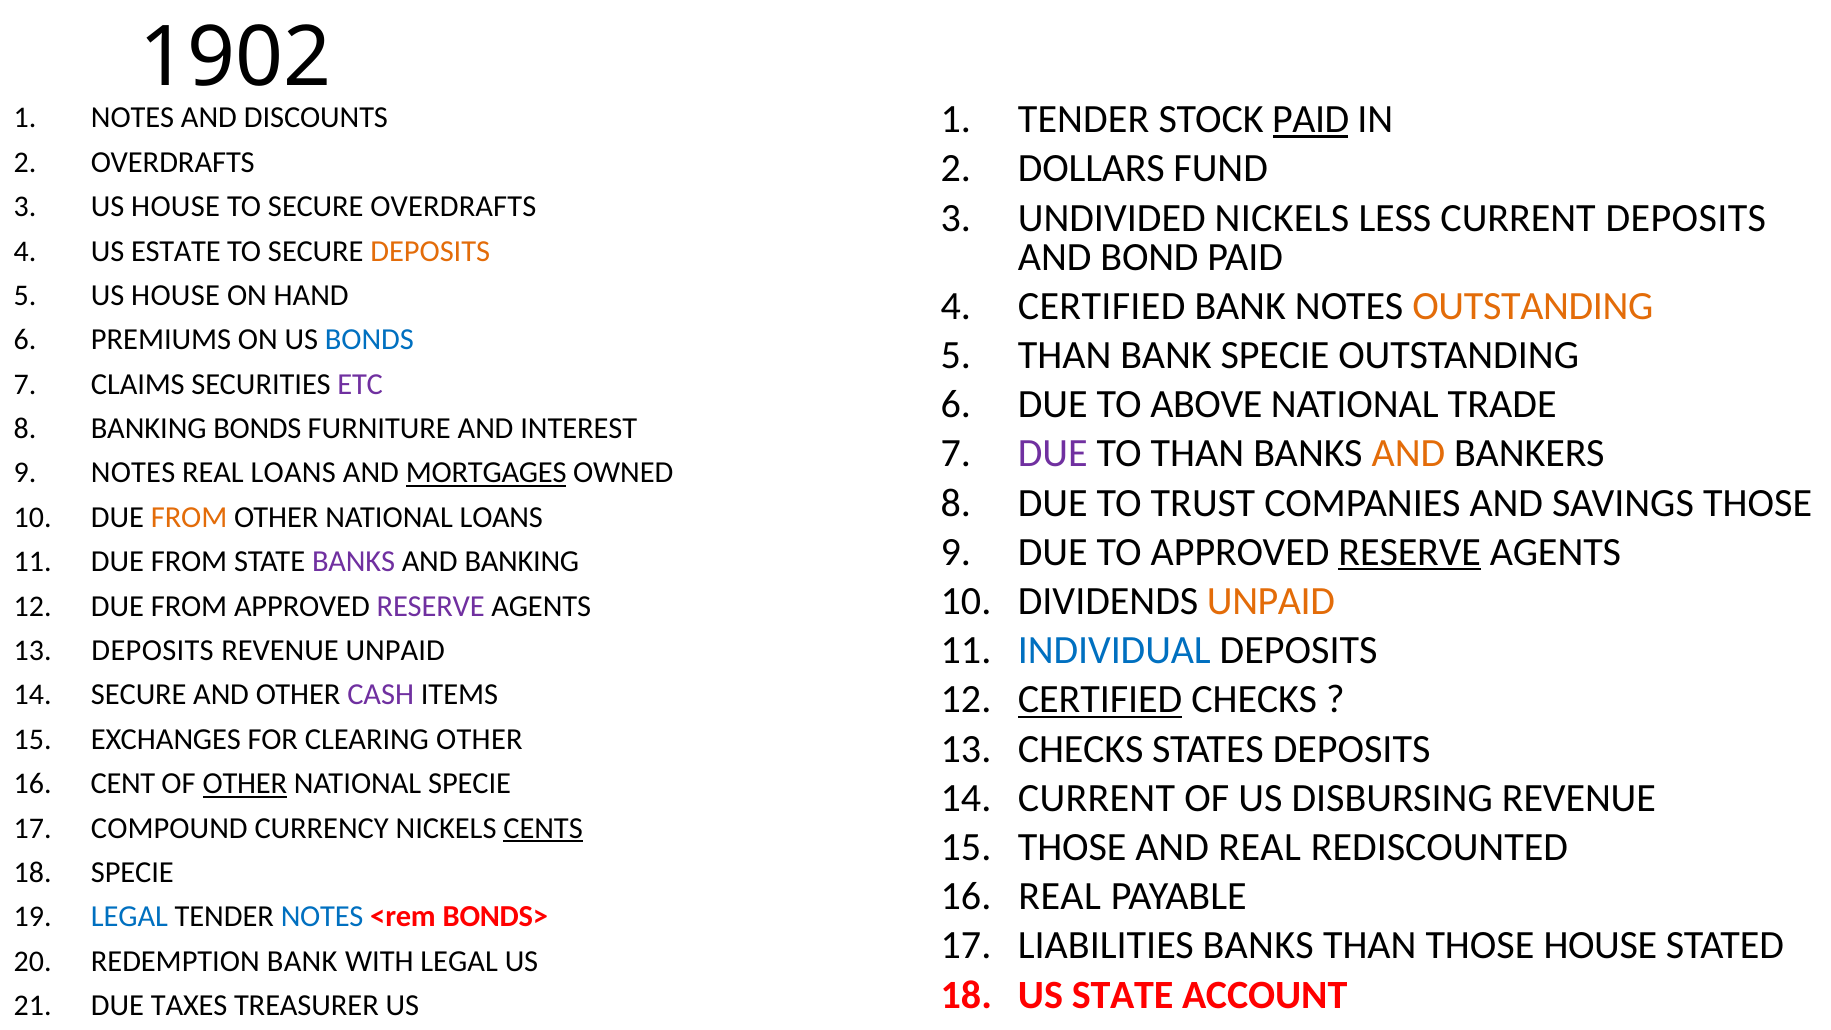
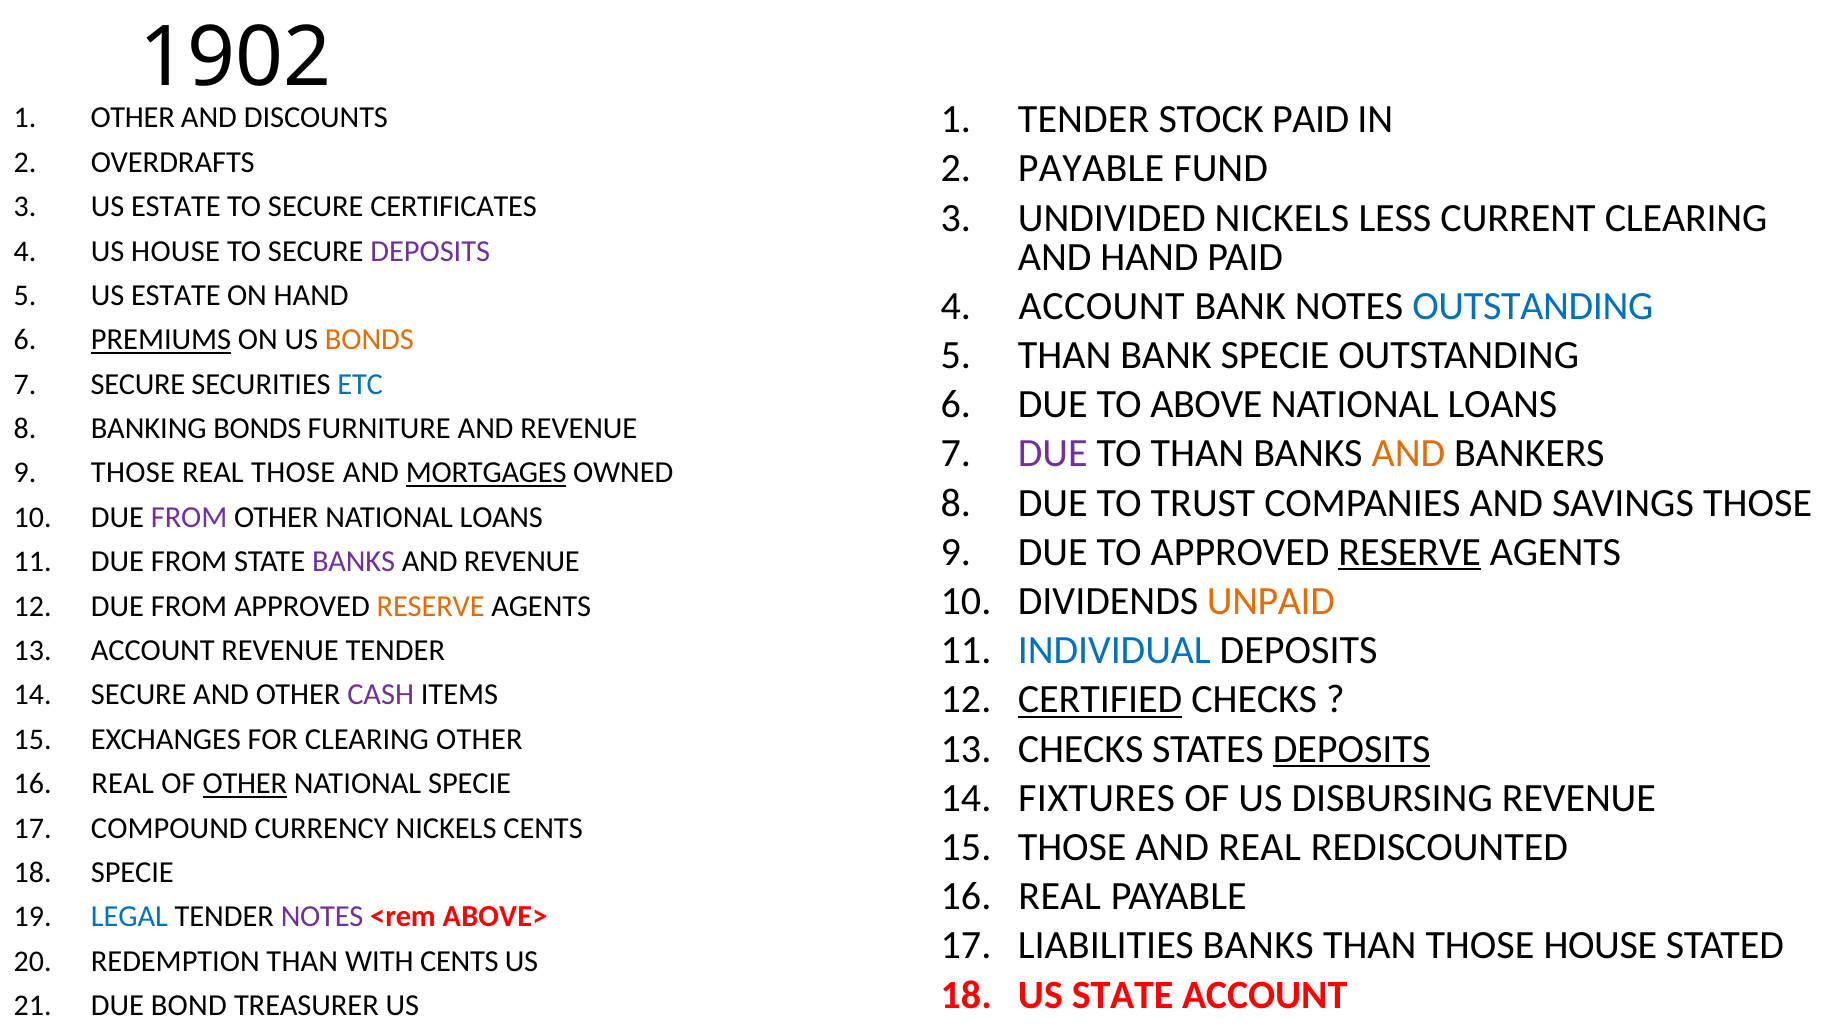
PAID at (1311, 119) underline: present -> none
NOTES at (133, 118): NOTES -> OTHER
DOLLARS at (1091, 169): DOLLARS -> PAYABLE
HOUSE at (176, 207): HOUSE -> ESTATE
SECURE OVERDRAFTS: OVERDRAFTS -> CERTIFICATES
CURRENT DEPOSITS: DEPOSITS -> CLEARING
US ESTATE: ESTATE -> HOUSE
DEPOSITS at (430, 251) colour: orange -> purple
AND BOND: BOND -> HAND
HOUSE at (176, 295): HOUSE -> ESTATE
CERTIFIED at (1102, 306): CERTIFIED -> ACCOUNT
OUTSTANDING at (1533, 306) colour: orange -> blue
PREMIUMS underline: none -> present
BONDS at (369, 340) colour: blue -> orange
CLAIMS at (138, 384): CLAIMS -> SECURE
ETC colour: purple -> blue
TRADE at (1502, 404): TRADE -> LOANS
FURNITURE AND INTEREST: INTEREST -> REVENUE
NOTES at (133, 473): NOTES -> THOSE
REAL LOANS: LOANS -> THOSE
FROM at (189, 517) colour: orange -> purple
BANKING at (522, 562): BANKING -> REVENUE
RESERVE at (431, 606) colour: purple -> orange
DEPOSITS at (153, 650): DEPOSITS -> ACCOUNT
REVENUE UNPAID: UNPAID -> TENDER
DEPOSITS at (1352, 749) underline: none -> present
CENT at (123, 784): CENT -> REAL
CURRENT at (1097, 798): CURRENT -> FIXTURES
CENTS at (543, 828) underline: present -> none
NOTES at (322, 917) colour: blue -> purple
BONDS>: BONDS> -> ABOVE>
REDEMPTION BANK: BANK -> THAN
WITH LEGAL: LEGAL -> CENTS
TAXES: TAXES -> BOND
